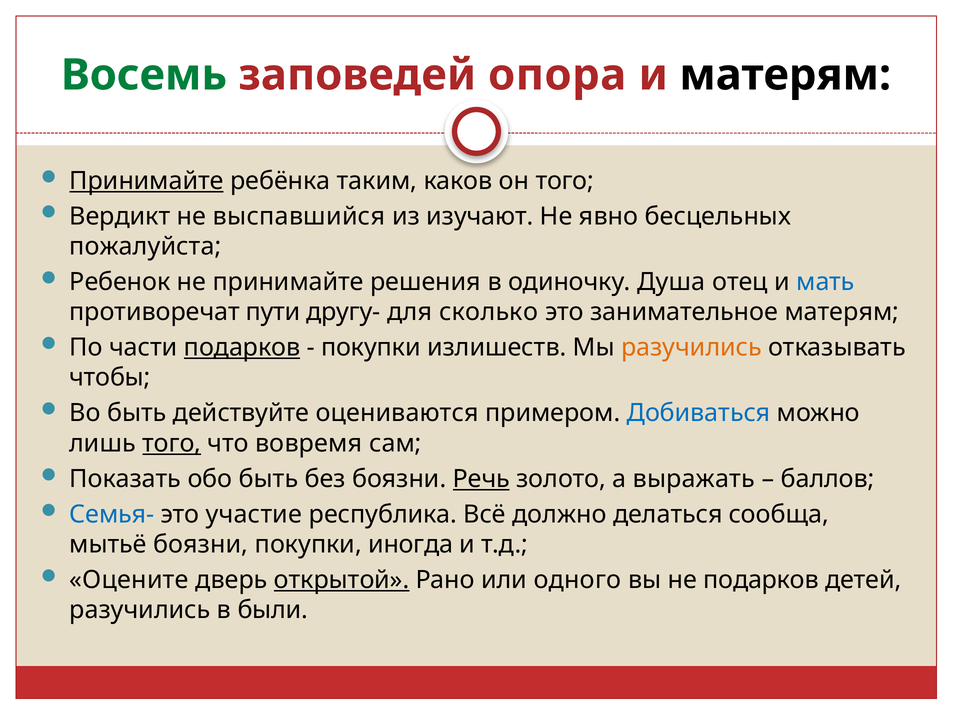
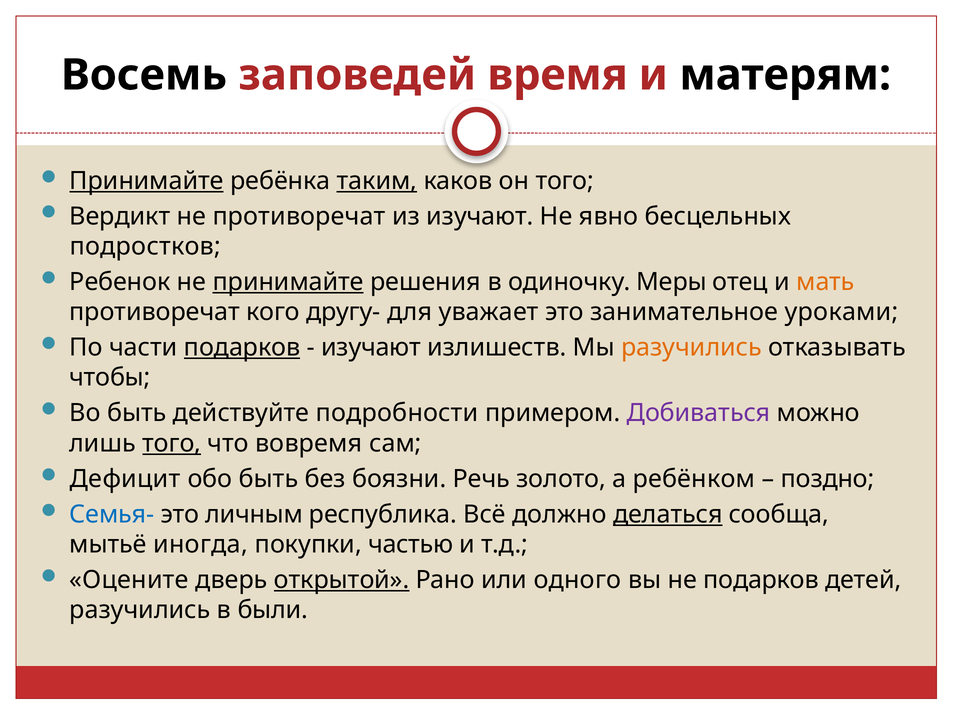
Восемь colour: green -> black
опора: опора -> время
таким underline: none -> present
не выспавшийся: выспавшийся -> противоречат
пожалуйста: пожалуйста -> подростков
принимайте at (288, 282) underline: none -> present
Душа: Душа -> Меры
мать colour: blue -> orange
пути: пути -> кого
сколько: сколько -> уважает
занимательное матерям: матерям -> уроками
покупки at (371, 347): покупки -> изучают
оцениваются: оцениваются -> подробности
Добиваться colour: blue -> purple
Показать: Показать -> Дефицит
Речь underline: present -> none
выражать: выражать -> ребёнком
баллов: баллов -> поздно
участие: участие -> личным
делаться underline: none -> present
мытьё боязни: боязни -> иногда
иногда: иногда -> частью
